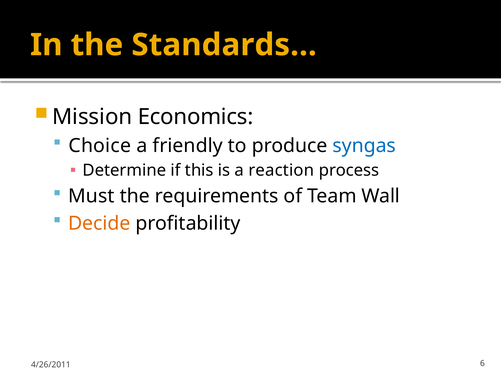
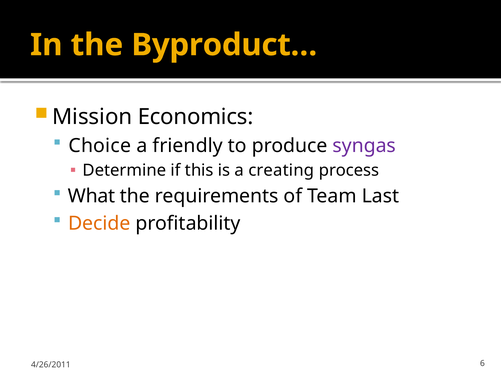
Standards…: Standards… -> Byproduct…
syngas colour: blue -> purple
reaction: reaction -> creating
Must: Must -> What
Wall: Wall -> Last
